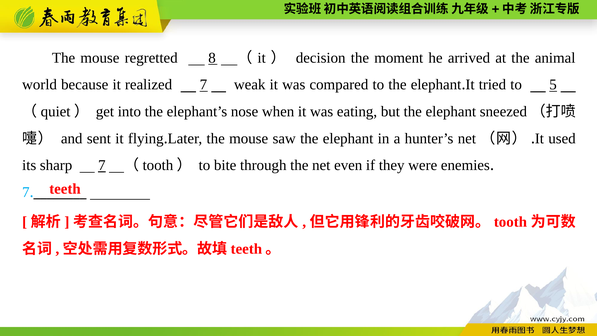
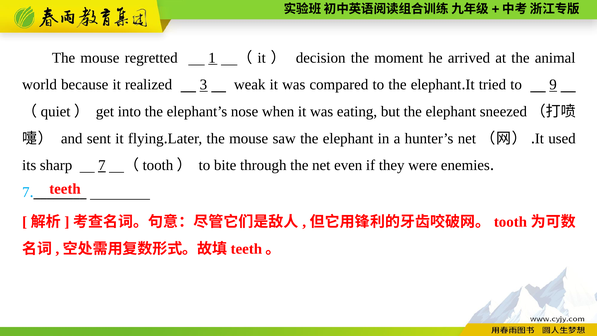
8: 8 -> 1
realized 7: 7 -> 3
5: 5 -> 9
